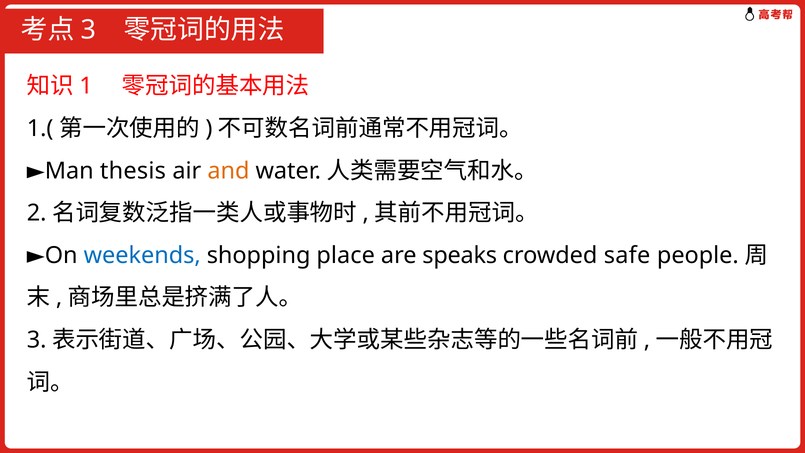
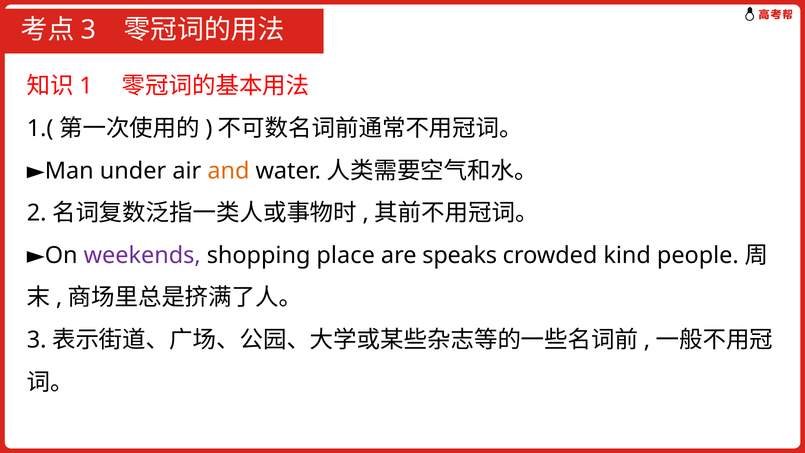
thesis: thesis -> under
weekends colour: blue -> purple
safe: safe -> kind
